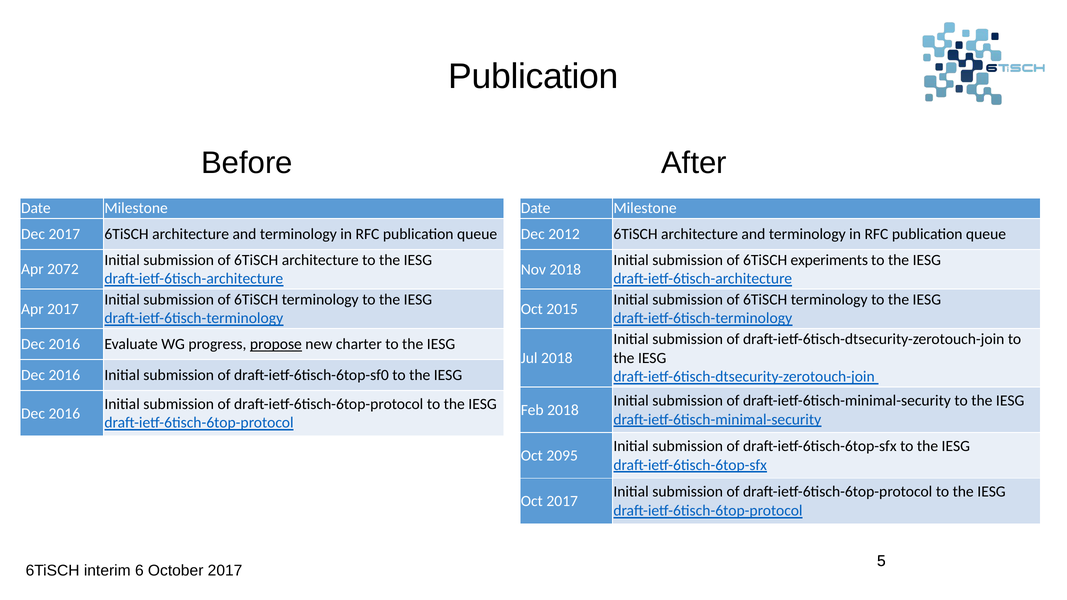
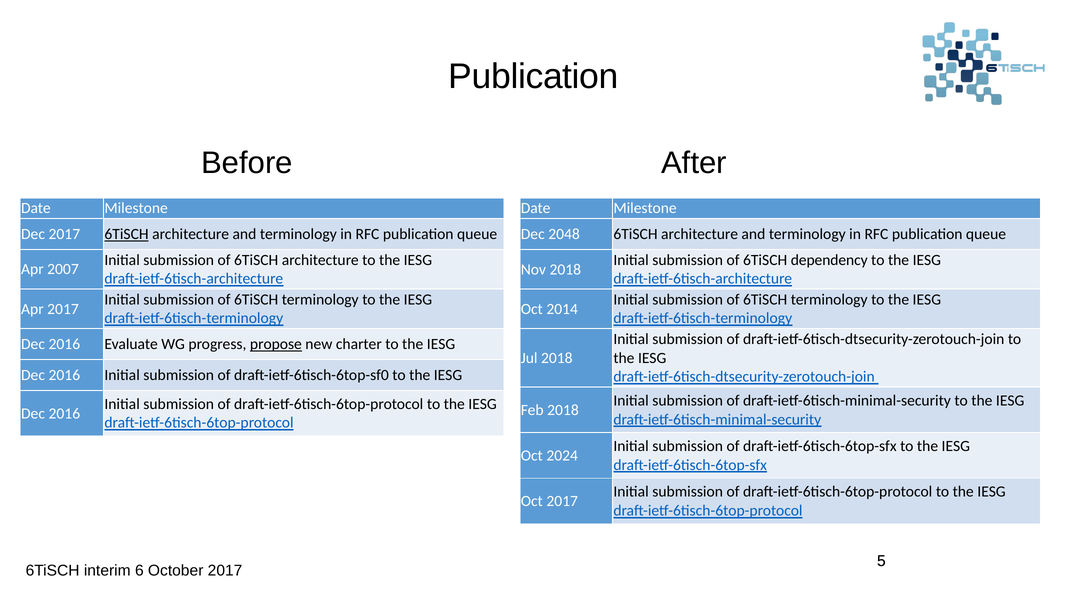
6TiSCH at (127, 234) underline: none -> present
2012: 2012 -> 2048
experiments: experiments -> dependency
2072: 2072 -> 2007
2015: 2015 -> 2014
2095: 2095 -> 2024
